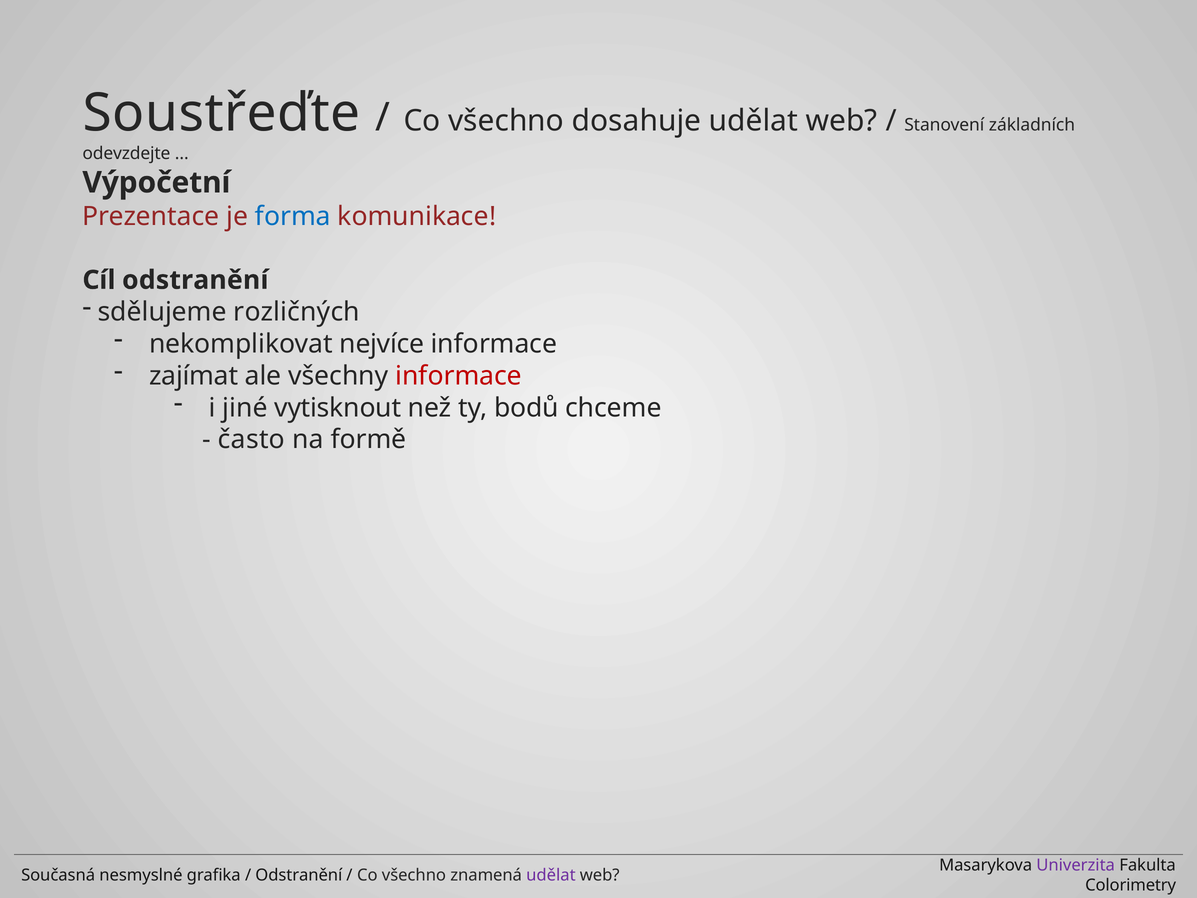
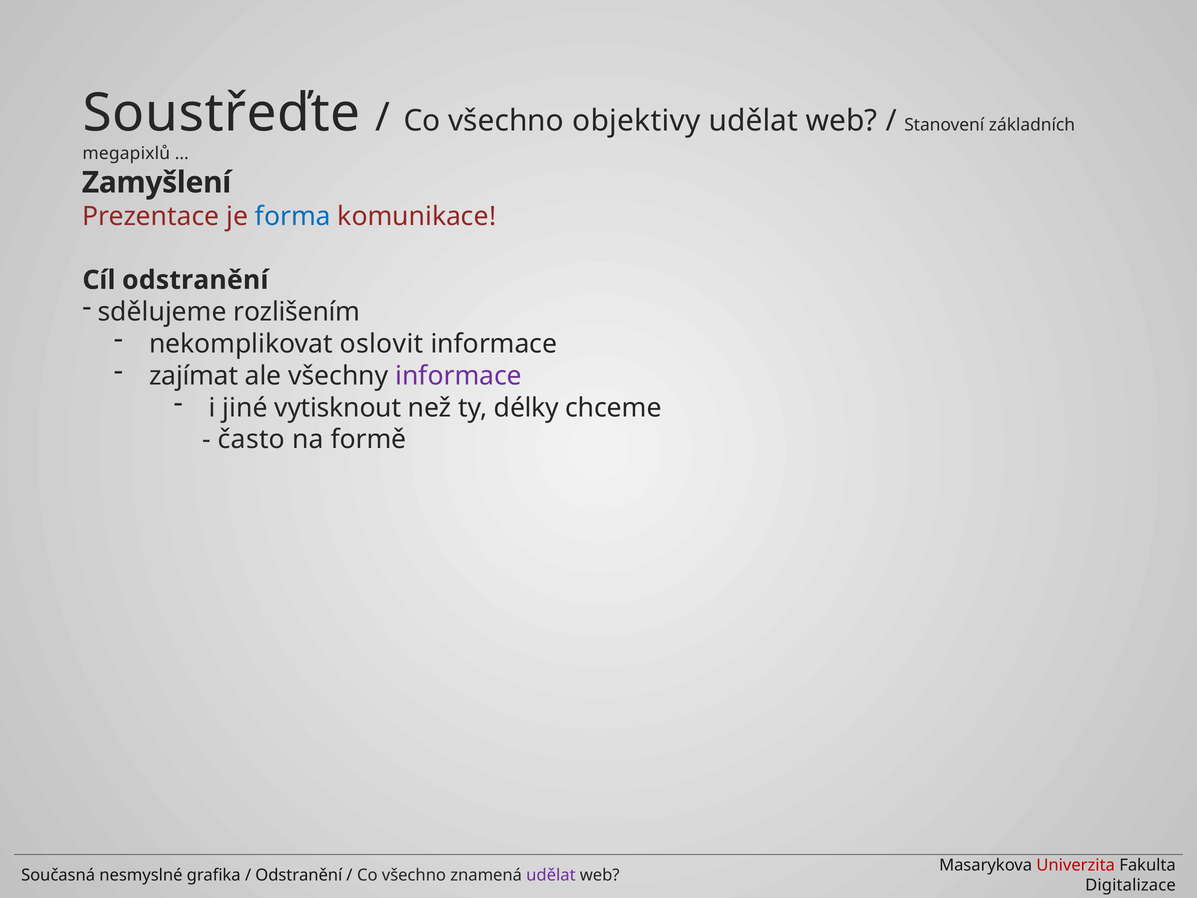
dosahuje: dosahuje -> objektivy
odevzdejte: odevzdejte -> megapixlů
Výpočetní: Výpočetní -> Zamyšlení
rozličných: rozličných -> rozlišením
nejvíce: nejvíce -> oslovit
informace at (459, 376) colour: red -> purple
bodů: bodů -> délky
Univerzita colour: purple -> red
Colorimetry: Colorimetry -> Digitalizace
